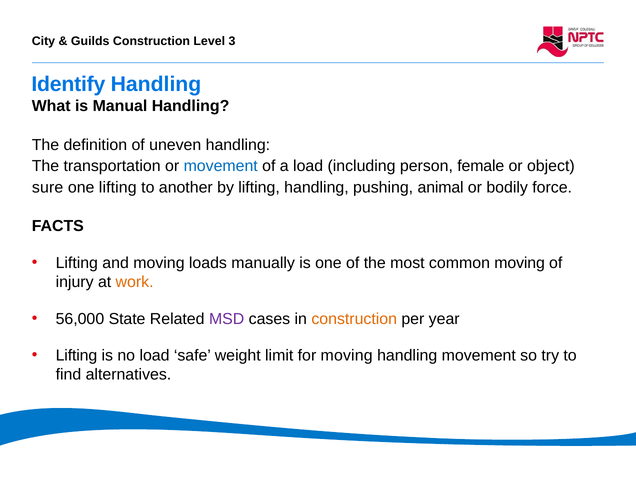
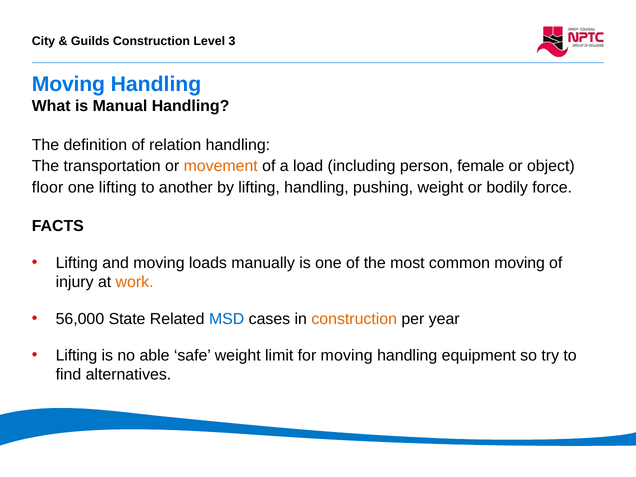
Identify at (68, 84): Identify -> Moving
uneven: uneven -> relation
movement at (221, 166) colour: blue -> orange
sure: sure -> floor
pushing animal: animal -> weight
MSD colour: purple -> blue
no load: load -> able
handling movement: movement -> equipment
